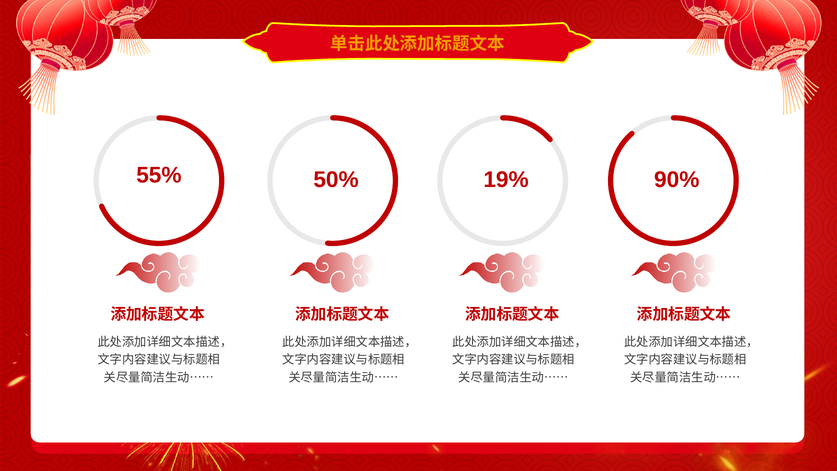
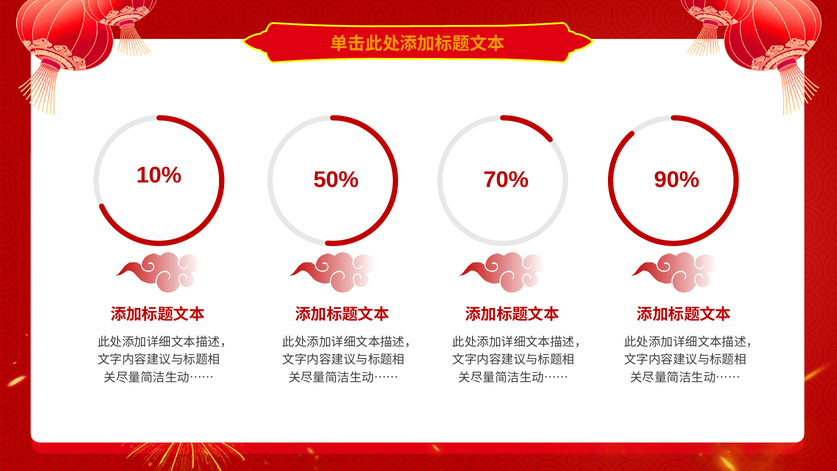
55%: 55% -> 10%
19%: 19% -> 70%
